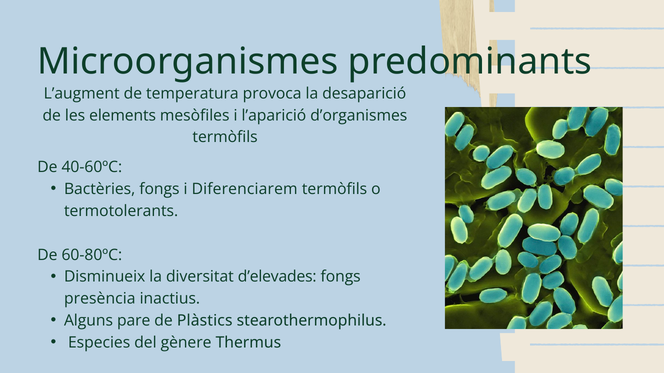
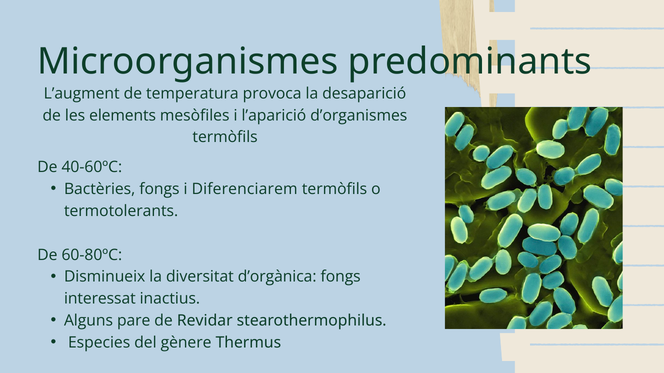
d’elevades: d’elevades -> d’orgànica
presència: presència -> interessat
Plàstics: Plàstics -> Revidar
